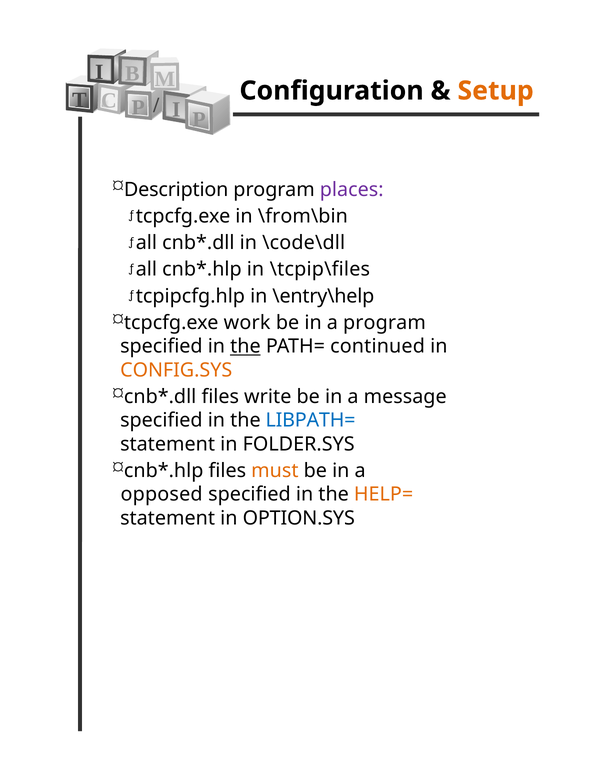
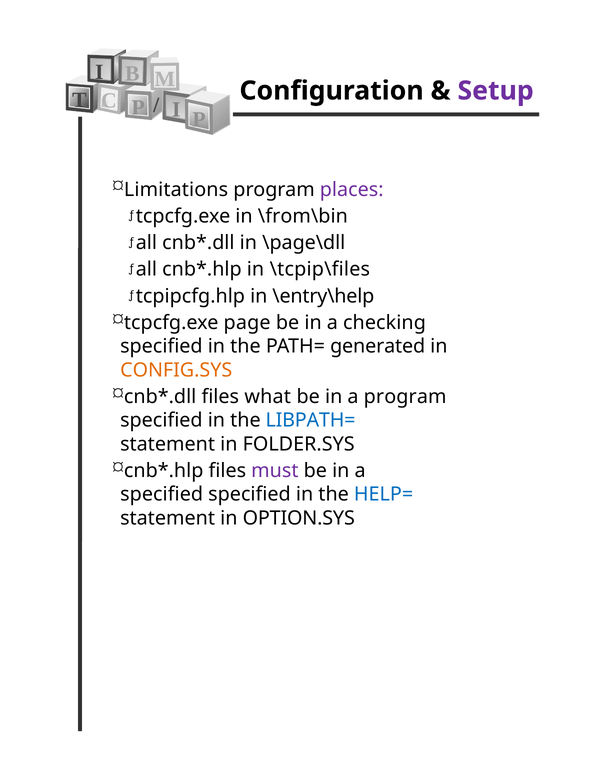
Setup colour: orange -> purple
Description: Description -> Limitations
\code\dll: \code\dll -> \page\dll
work: work -> page
a program: program -> checking
the at (245, 347) underline: present -> none
continued: continued -> generated
write: write -> what
a message: message -> program
must colour: orange -> purple
opposed at (162, 495): opposed -> specified
HELP= colour: orange -> blue
